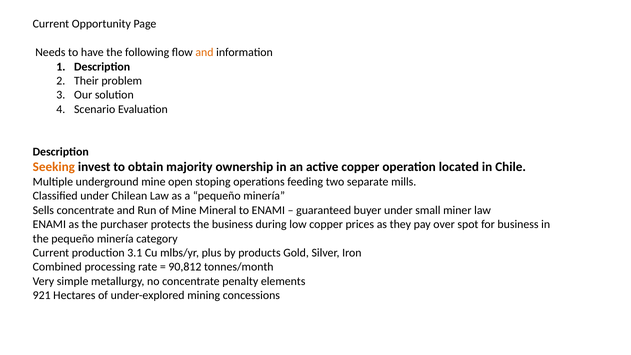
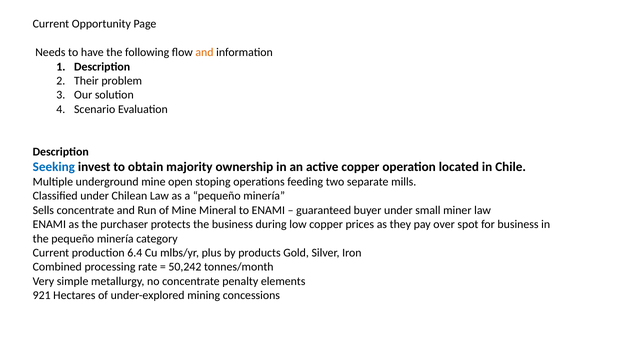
Seeking colour: orange -> blue
3.1: 3.1 -> 6.4
90,812: 90,812 -> 50,242
